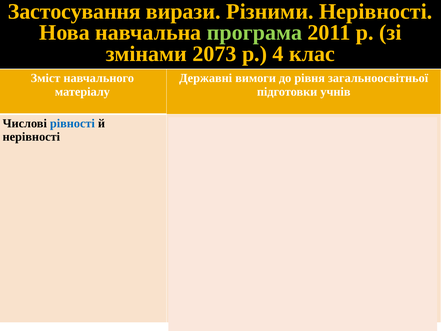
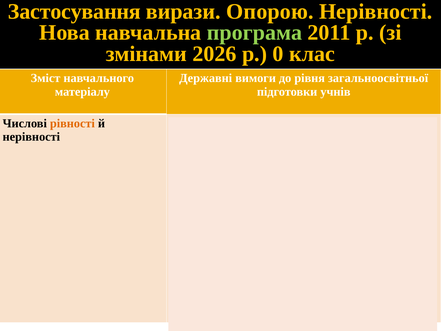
Різними: Різними -> Опорою
2073: 2073 -> 2026
4: 4 -> 0
рівності at (72, 123) colour: blue -> orange
